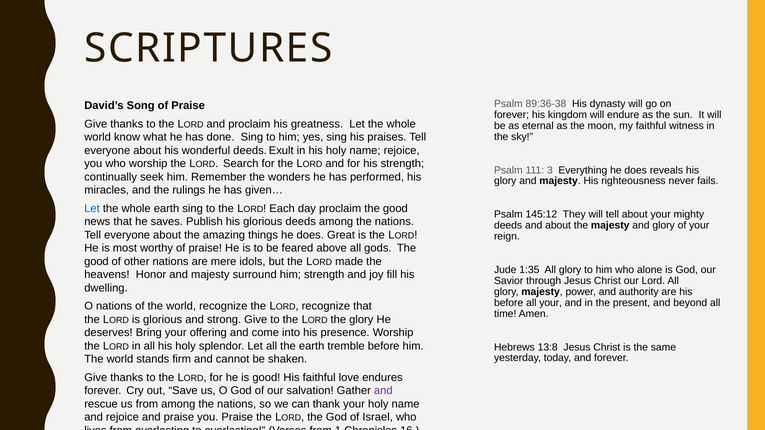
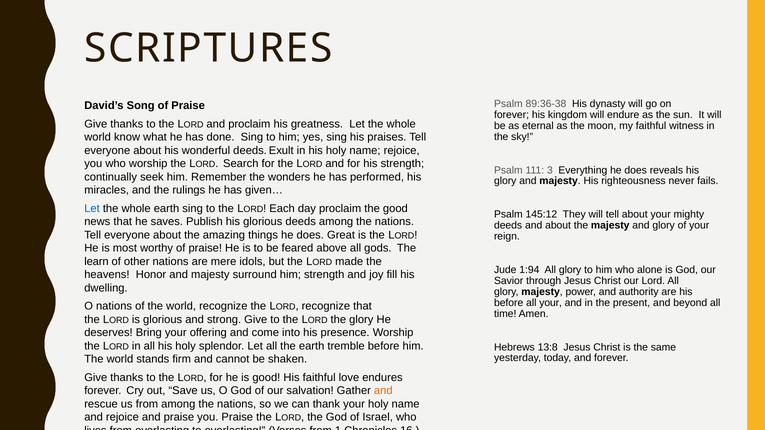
good at (96, 262): good -> learn
1:35: 1:35 -> 1:94
and at (383, 391) colour: purple -> orange
